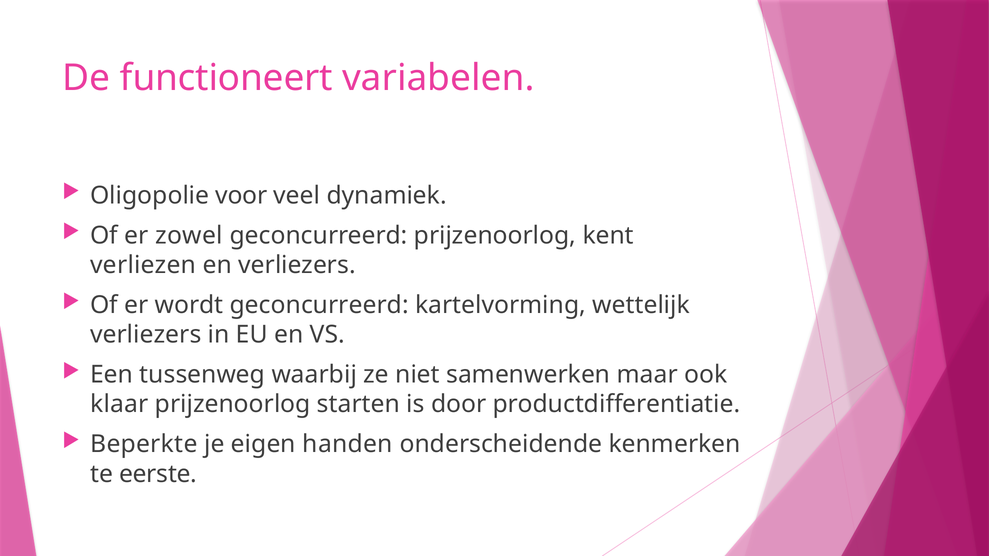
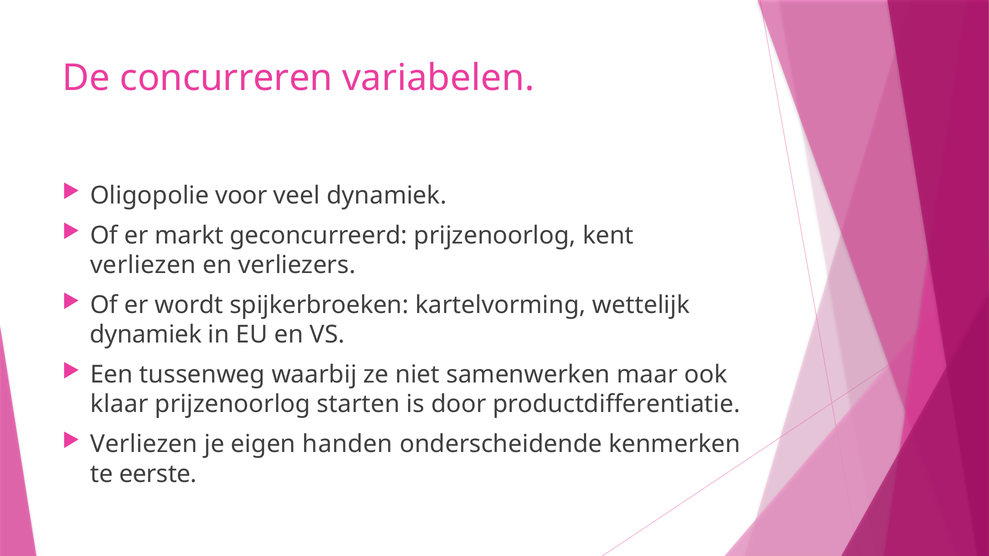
functioneert: functioneert -> concurreren
zowel: zowel -> markt
wordt geconcurreerd: geconcurreerd -> spijkerbroeken
verliezers at (146, 335): verliezers -> dynamiek
Beperkte at (144, 444): Beperkte -> Verliezen
